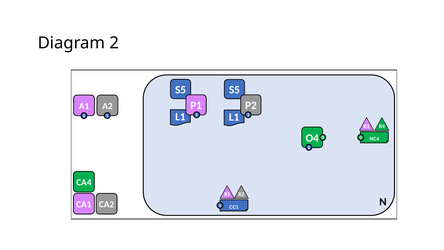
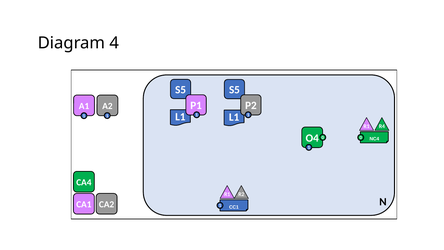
2: 2 -> 4
